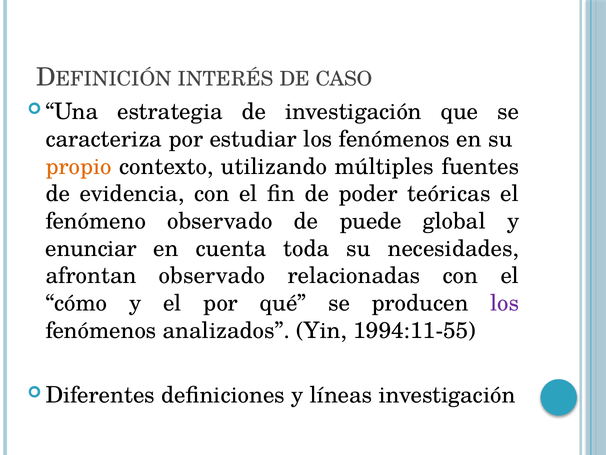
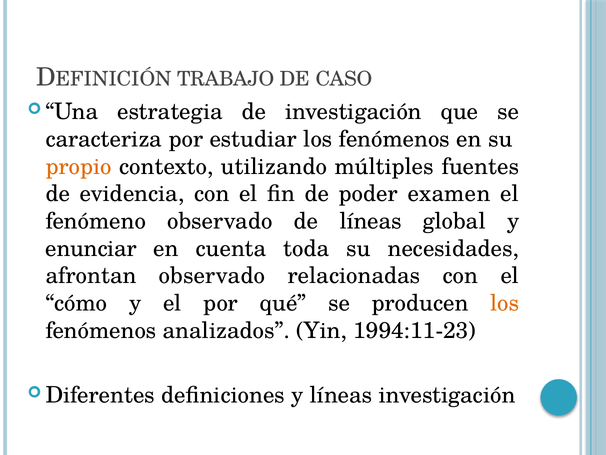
INTERÉS: INTERÉS -> TRABAJO
teóricas: teóricas -> examen
de puede: puede -> líneas
los at (505, 303) colour: purple -> orange
1994:11-55: 1994:11-55 -> 1994:11-23
